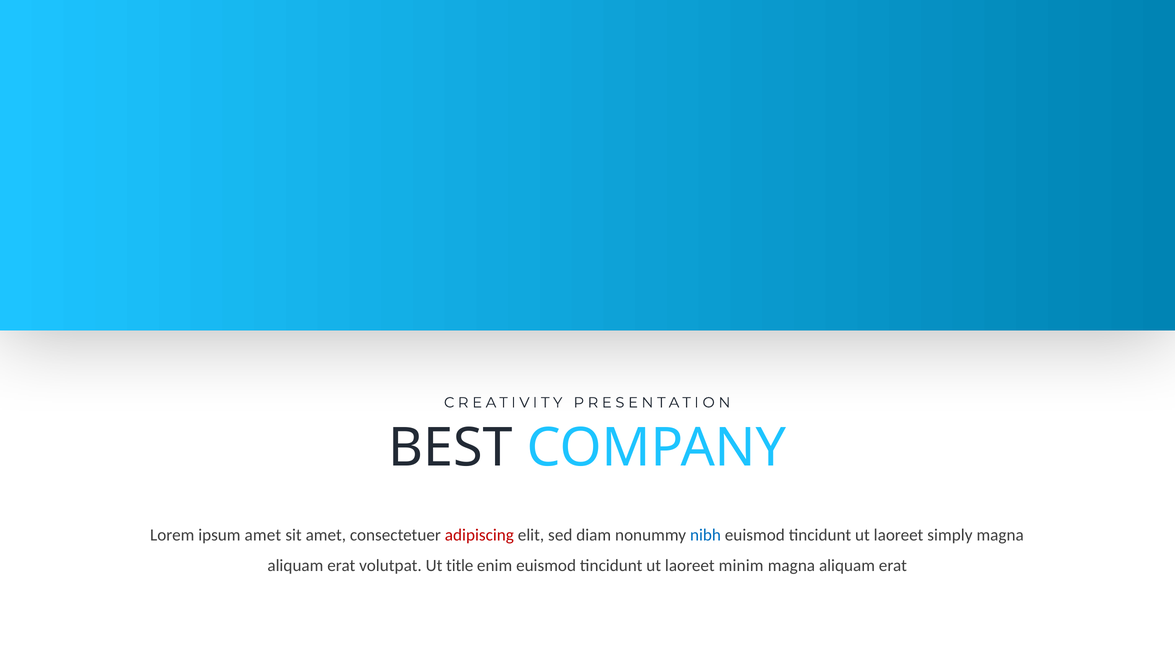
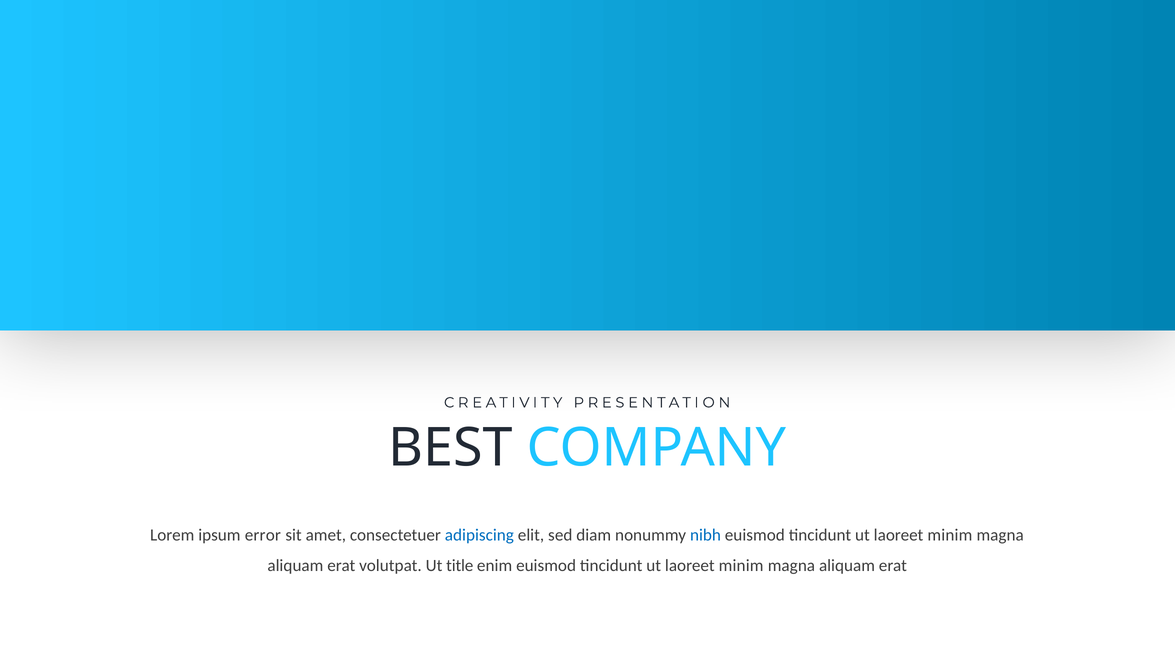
ipsum amet: amet -> error
adipiscing colour: red -> blue
simply at (950, 535): simply -> minim
